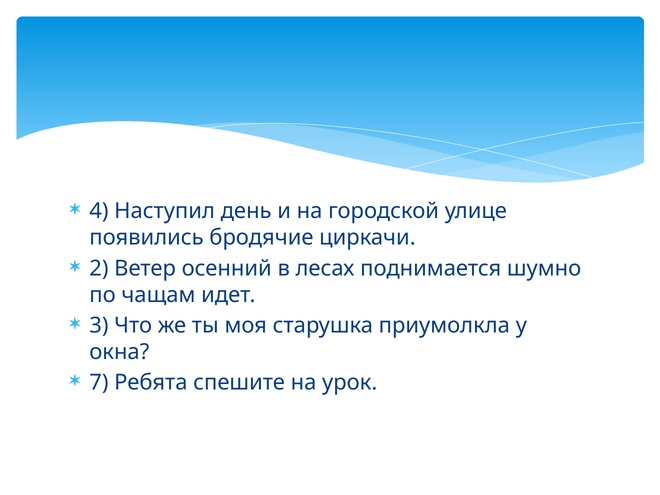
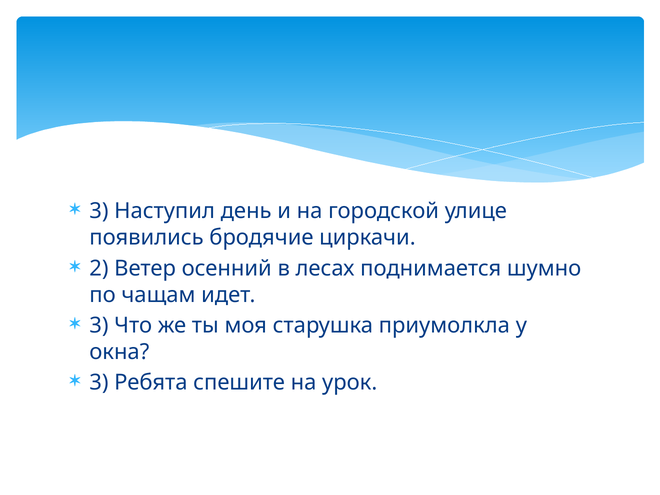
4 at (99, 211): 4 -> 3
7 at (99, 383): 7 -> 3
